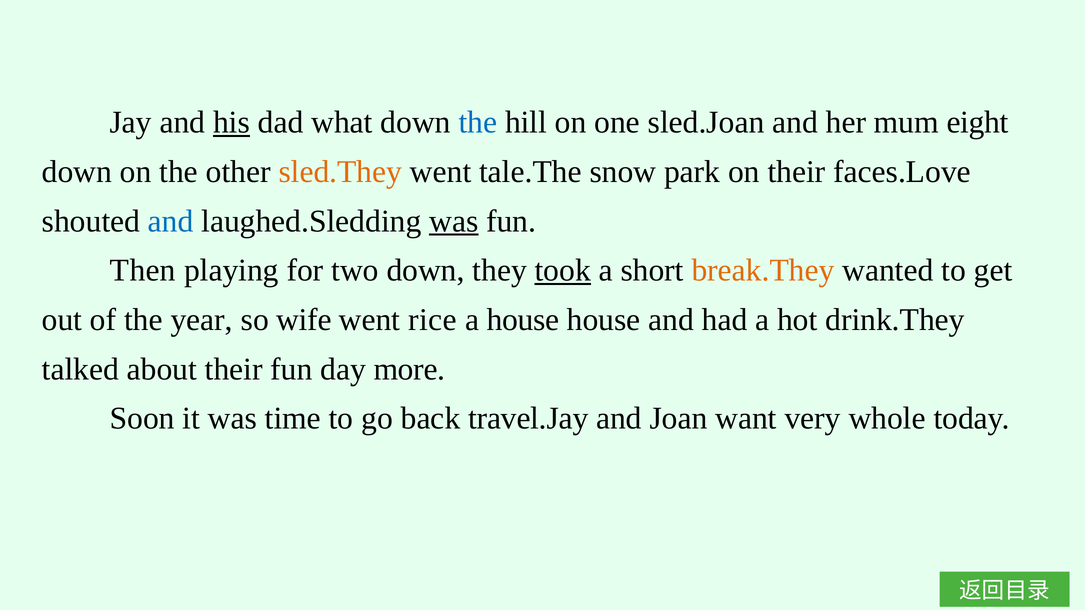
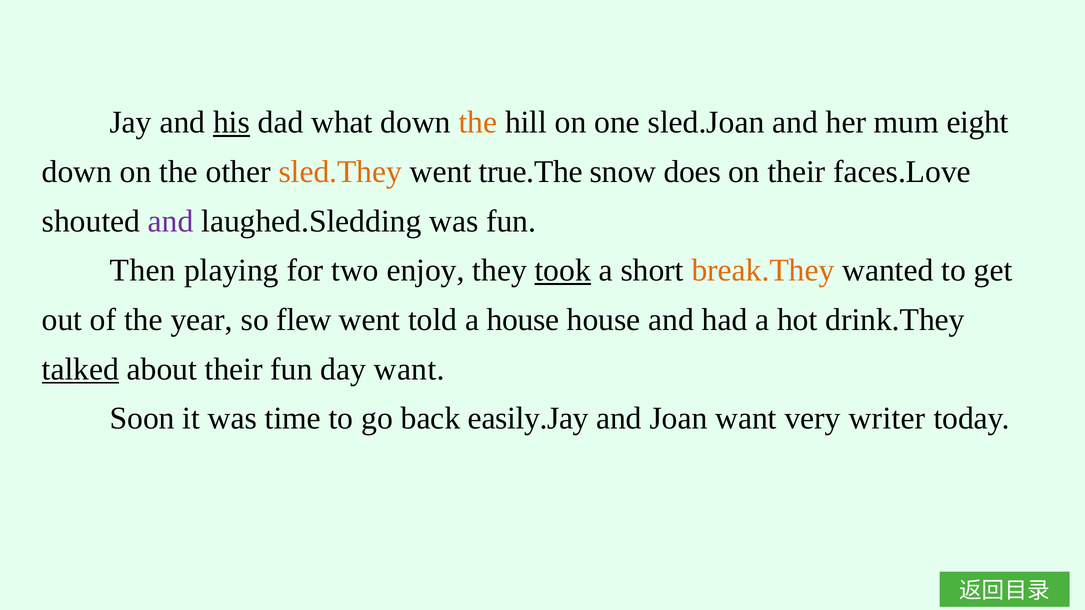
the at (478, 122) colour: blue -> orange
tale.The: tale.The -> true.The
park: park -> does
and at (171, 221) colour: blue -> purple
was at (454, 221) underline: present -> none
two down: down -> enjoy
wife: wife -> flew
rice: rice -> told
talked underline: none -> present
day more: more -> want
travel.Jay: travel.Jay -> easily.Jay
whole: whole -> writer
